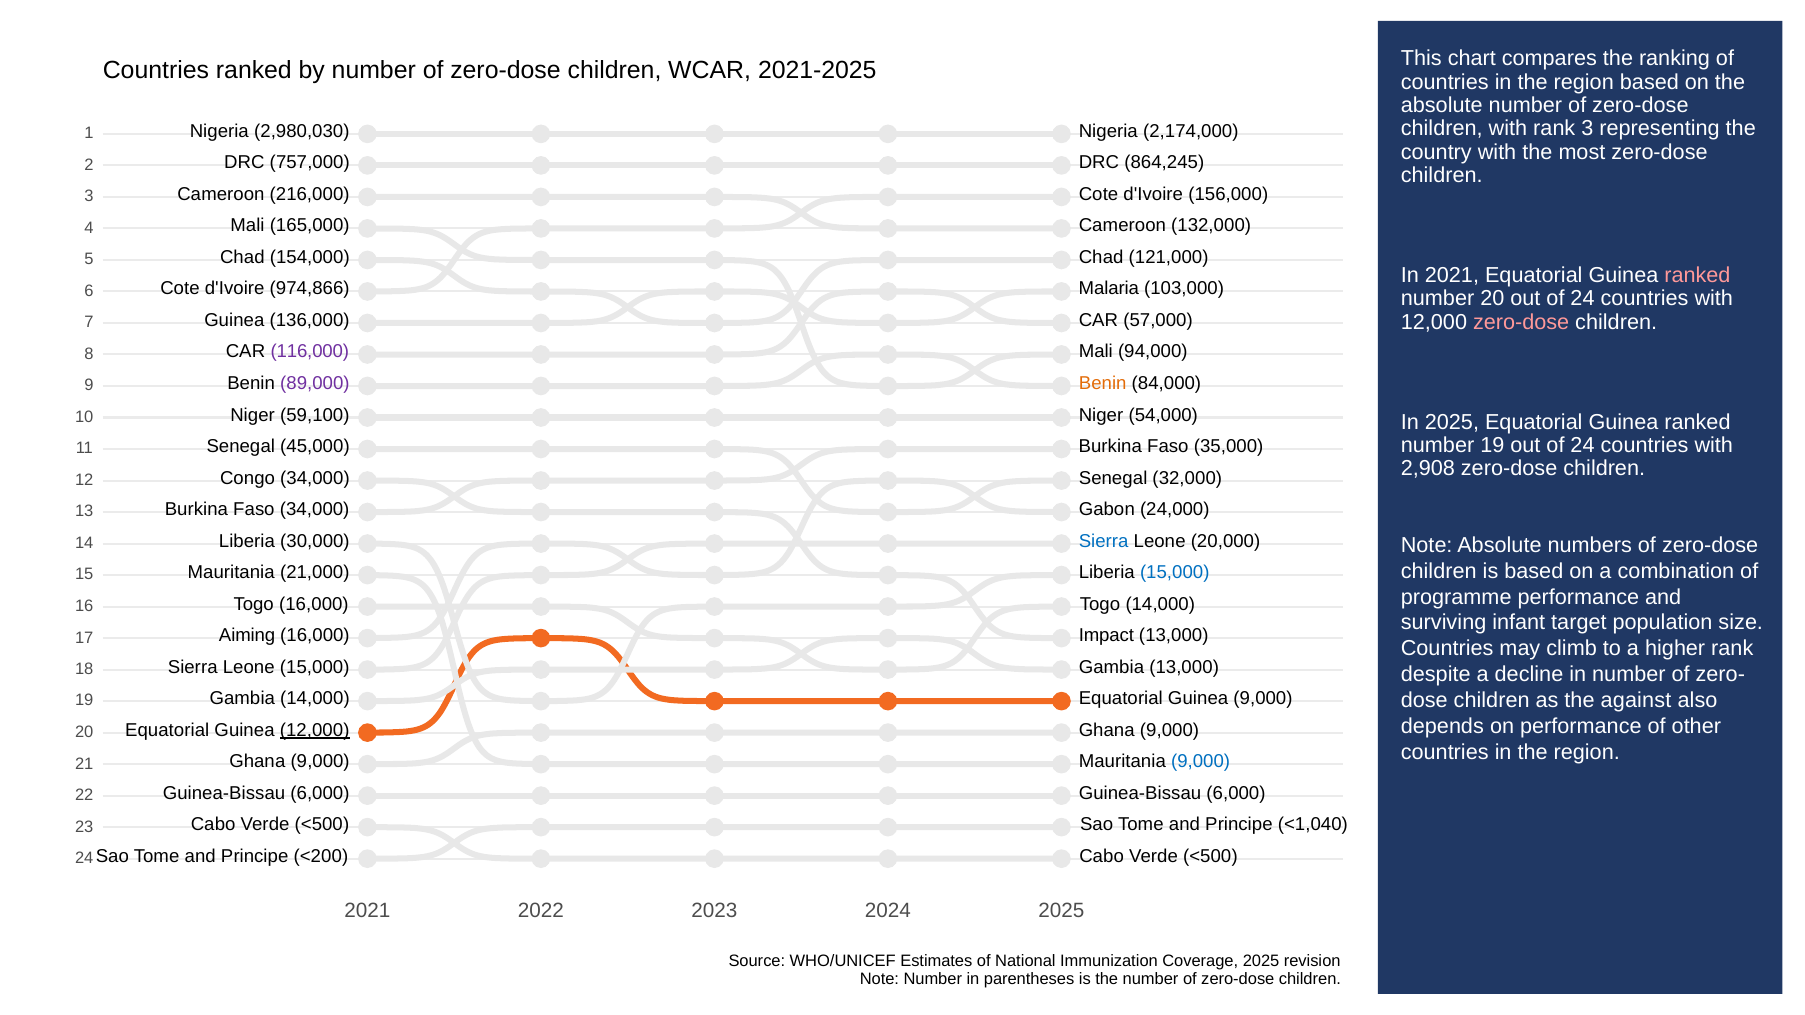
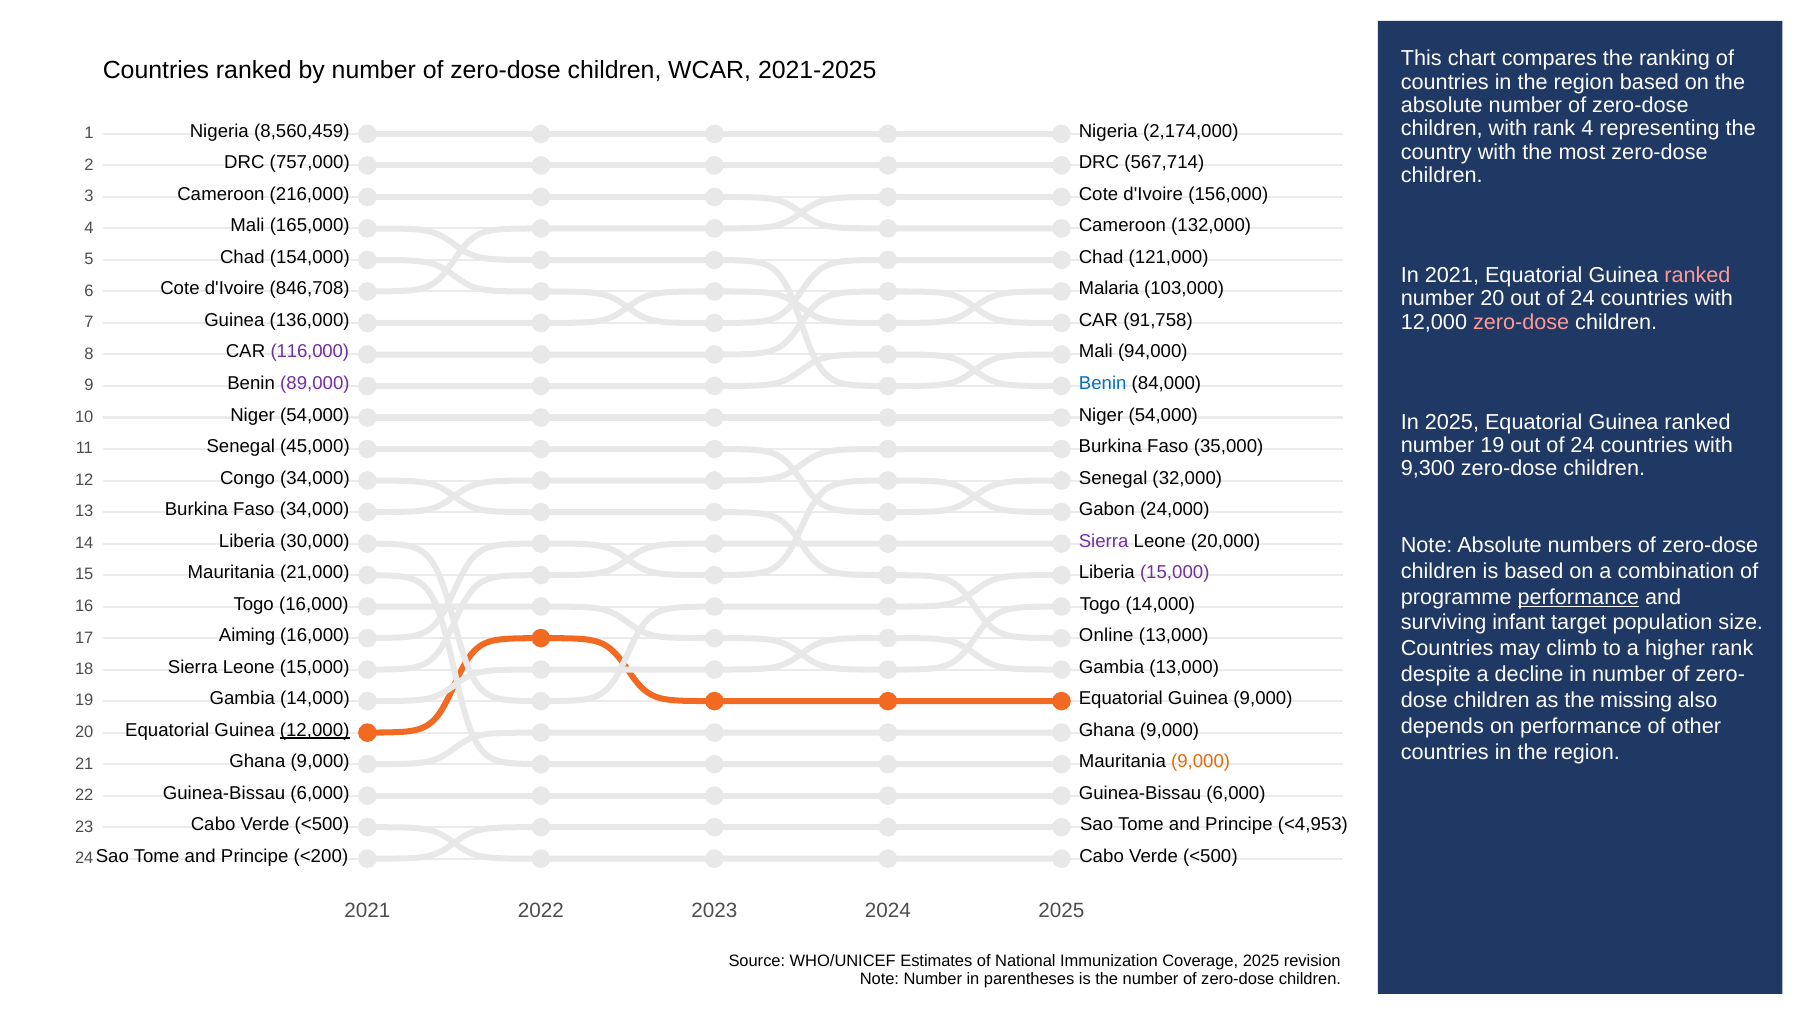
rank 3: 3 -> 4
2,980,030: 2,980,030 -> 8,560,459
864,245: 864,245 -> 567,714
974,866: 974,866 -> 846,708
57,000: 57,000 -> 91,758
Benin at (1103, 384) colour: orange -> blue
59,100 at (315, 415): 59,100 -> 54,000
2,908: 2,908 -> 9,300
Sierra at (1104, 541) colour: blue -> purple
15,000 at (1175, 573) colour: blue -> purple
performance at (1578, 597) underline: none -> present
Impact: Impact -> Online
against: against -> missing
9,000 at (1201, 762) colour: blue -> orange
<1,040: <1,040 -> <4,953
